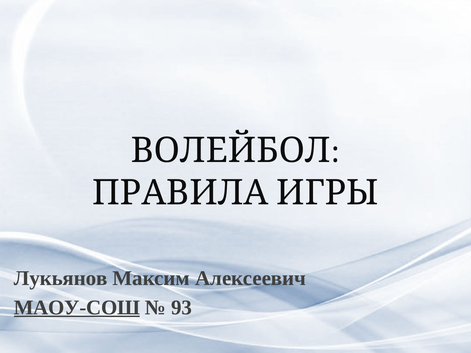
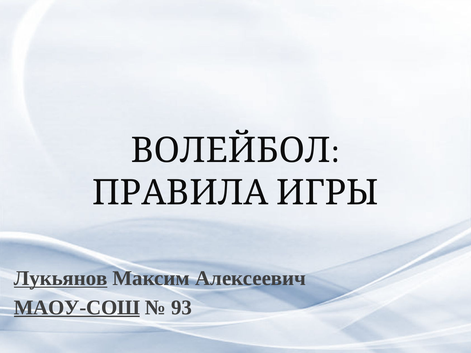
Лукьянов underline: none -> present
